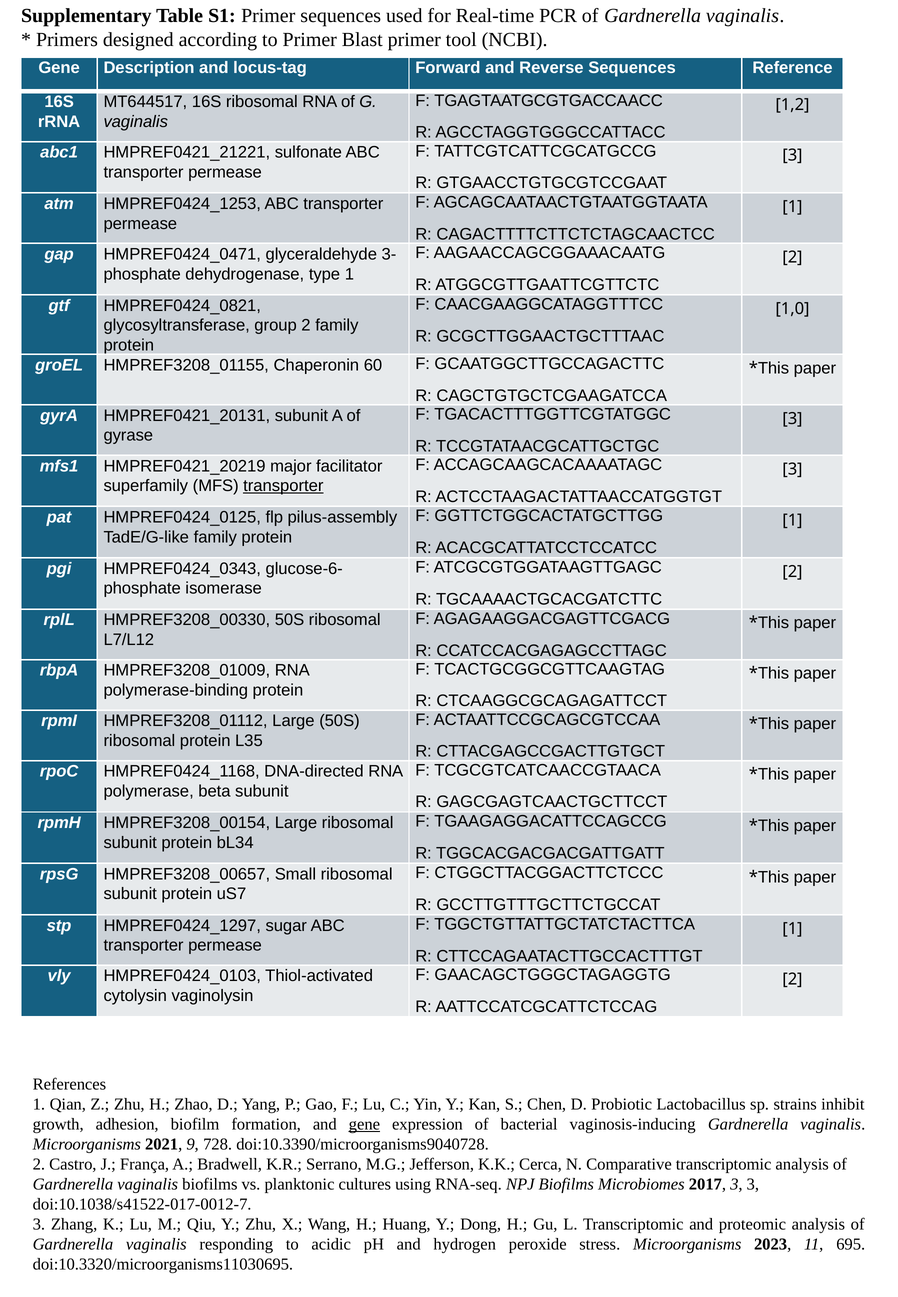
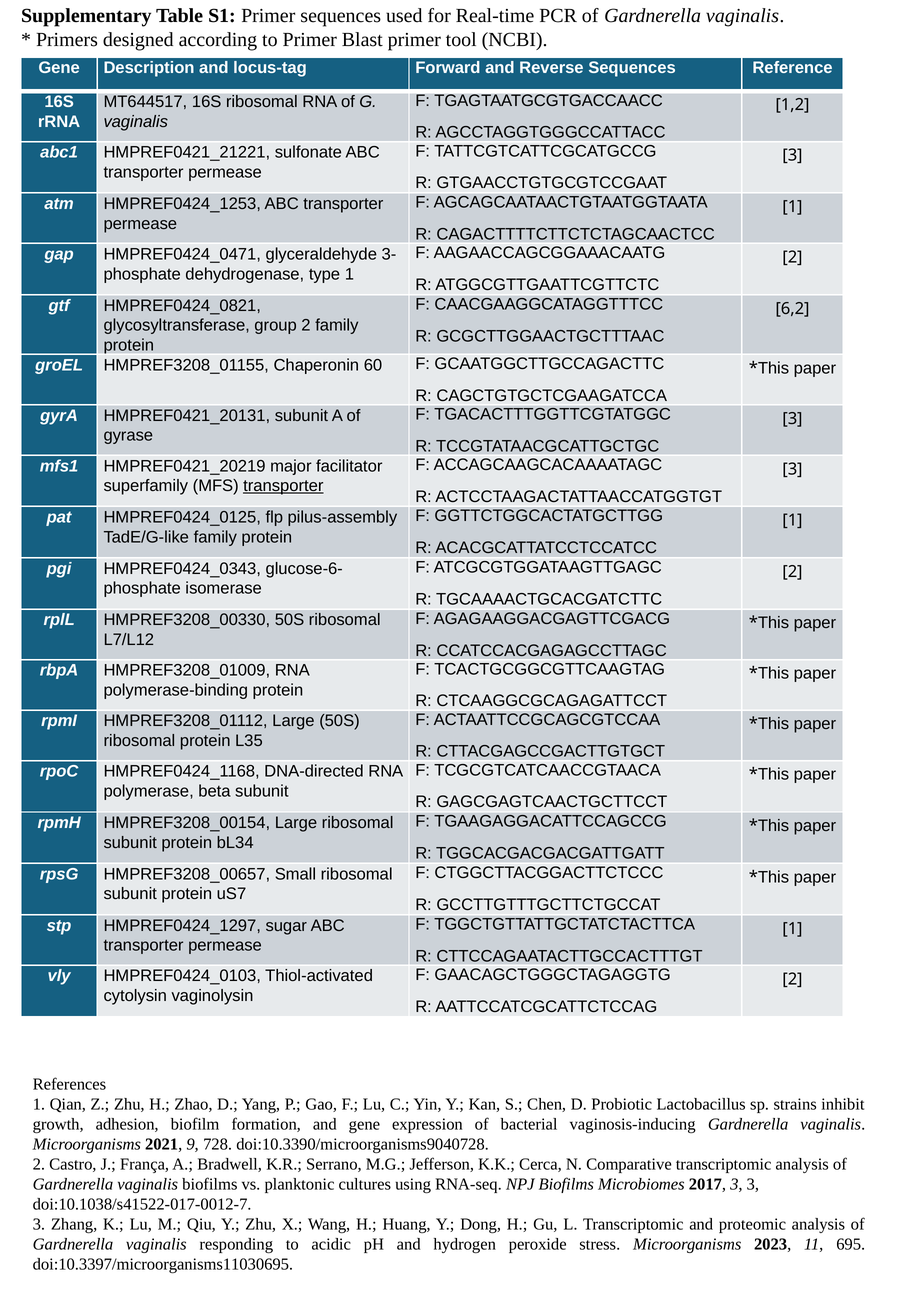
1,0: 1,0 -> 6,2
gene at (364, 1124) underline: present -> none
doi:10.3320/microorganisms11030695: doi:10.3320/microorganisms11030695 -> doi:10.3397/microorganisms11030695
